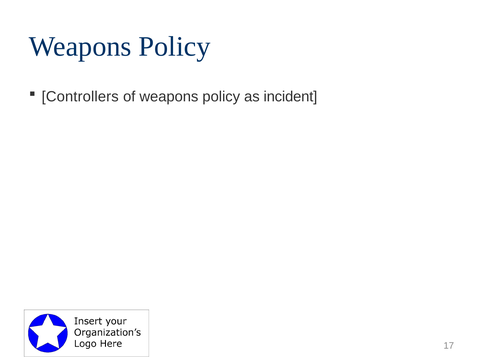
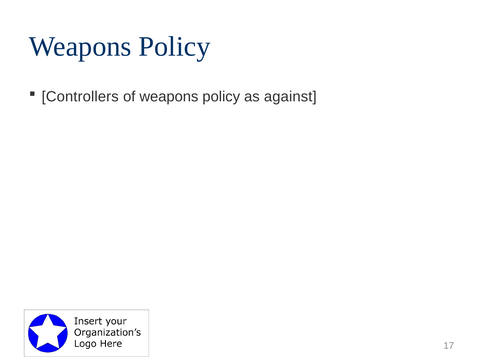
incident: incident -> against
